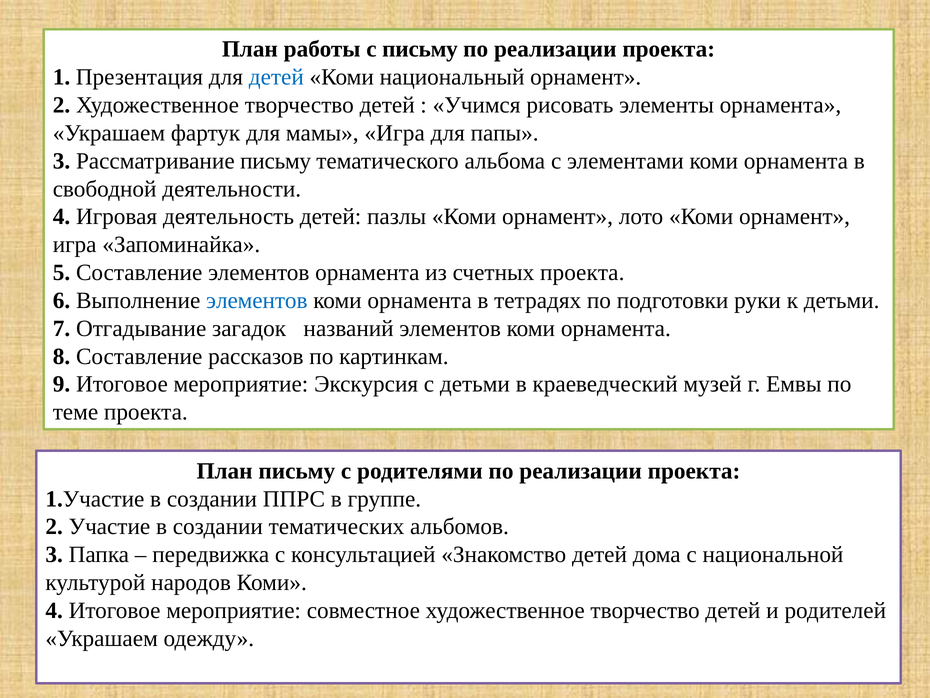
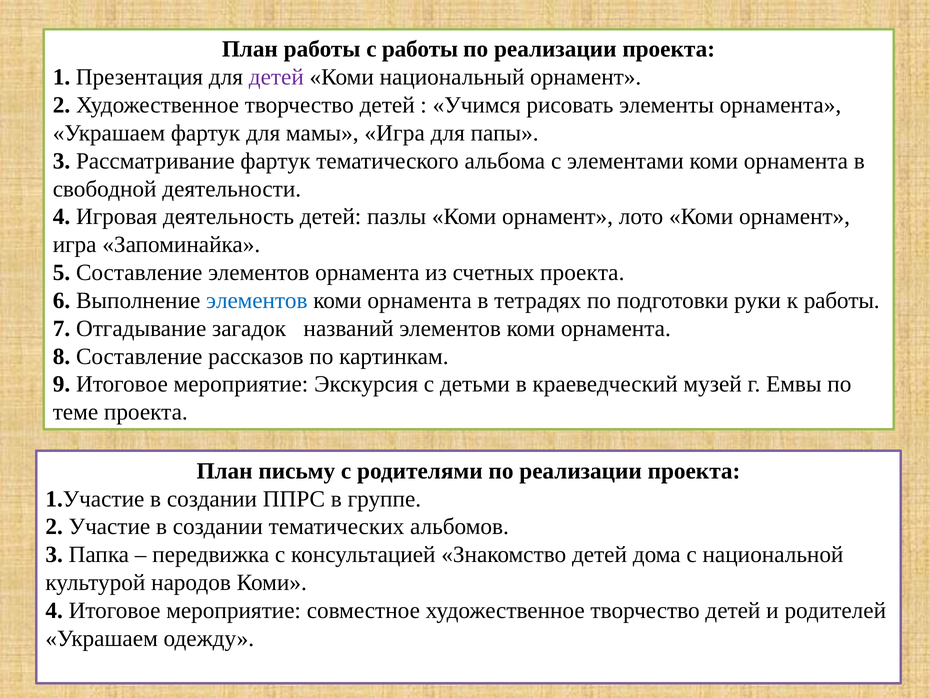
с письму: письму -> работы
детей at (276, 77) colour: blue -> purple
Рассматривание письму: письму -> фартук
к детьми: детьми -> работы
